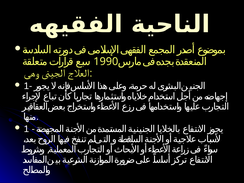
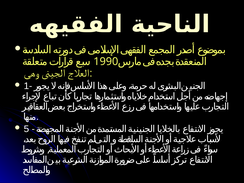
1: 1 -> 5
